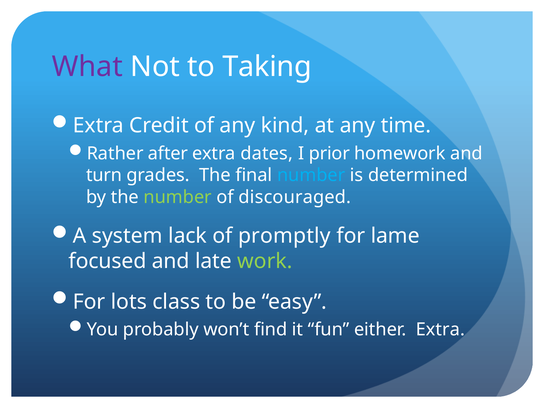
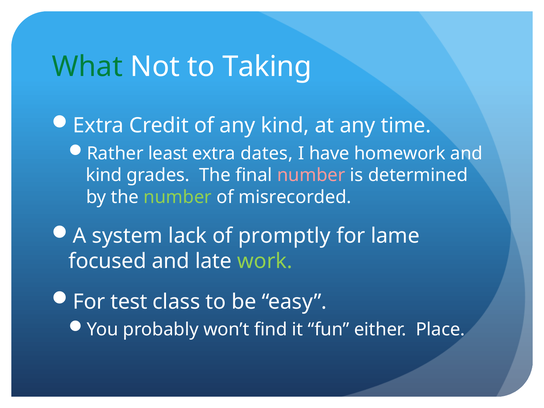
What colour: purple -> green
after: after -> least
prior: prior -> have
turn at (104, 175): turn -> kind
number at (311, 175) colour: light blue -> pink
discouraged: discouraged -> misrecorded
lots: lots -> test
either Extra: Extra -> Place
